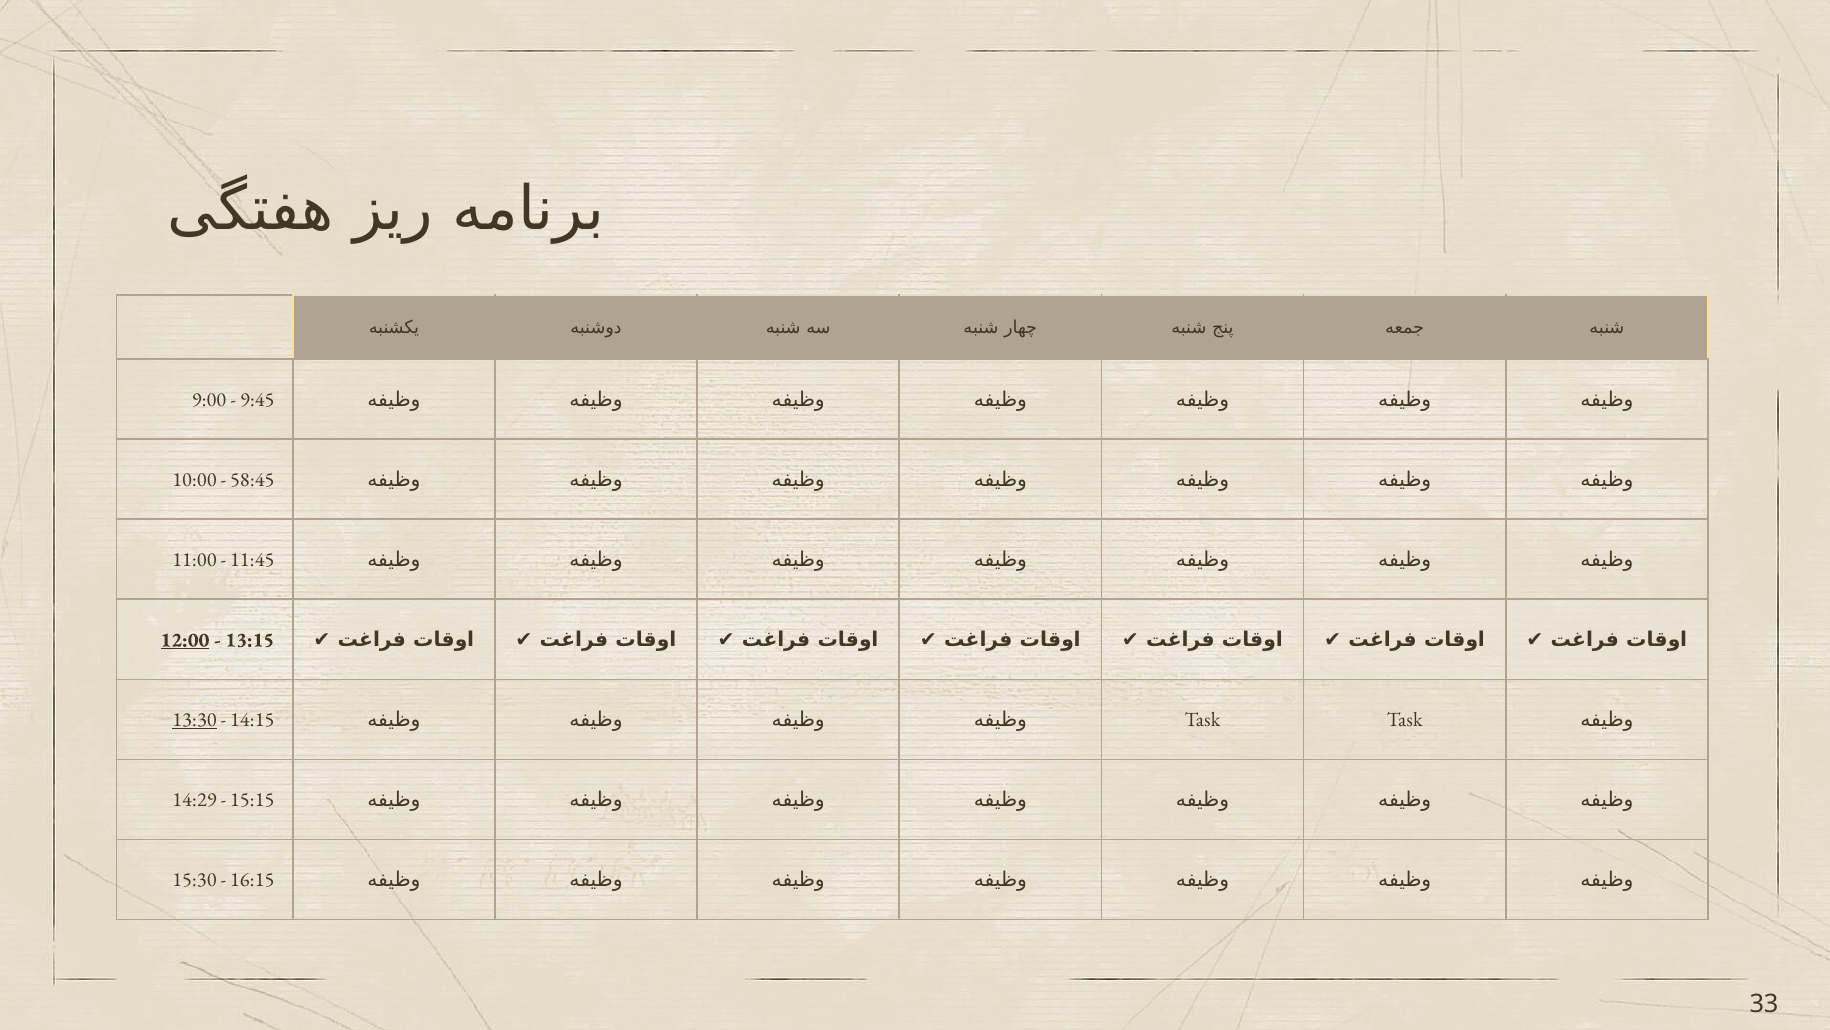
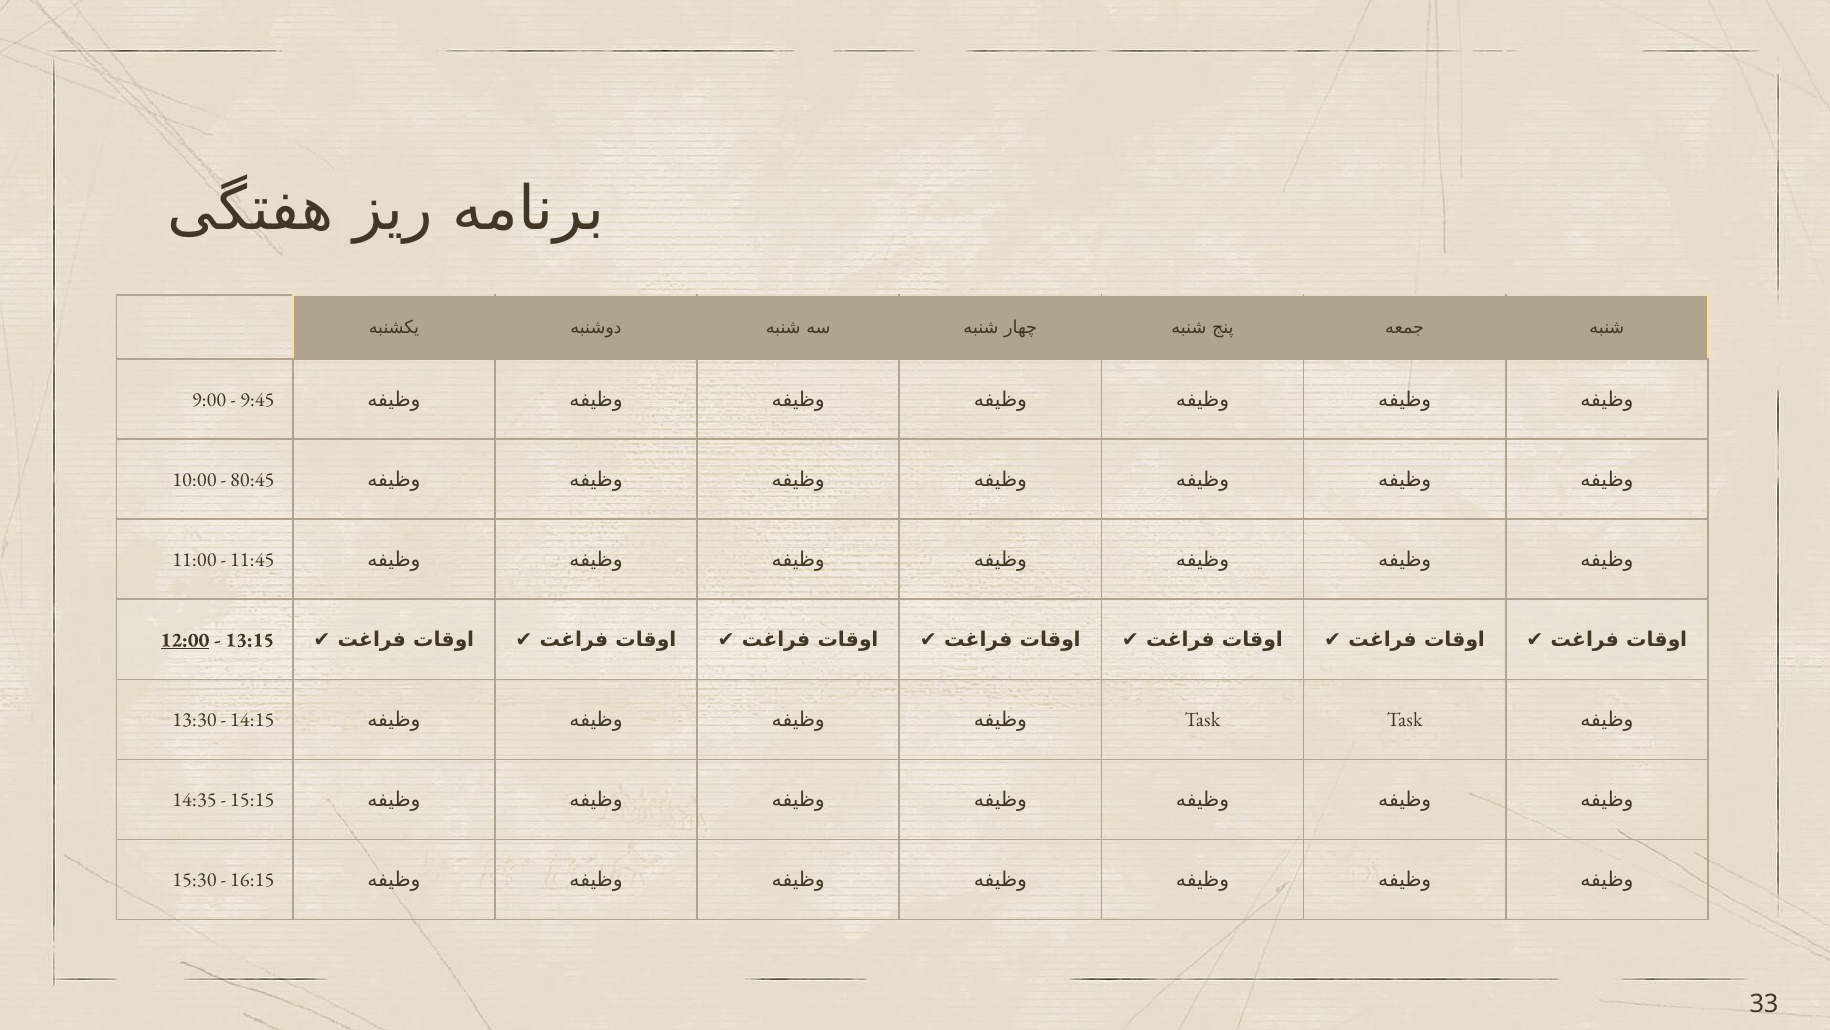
58:45: 58:45 -> 80:45
13:30 underline: present -> none
14:29: 14:29 -> 14:35
